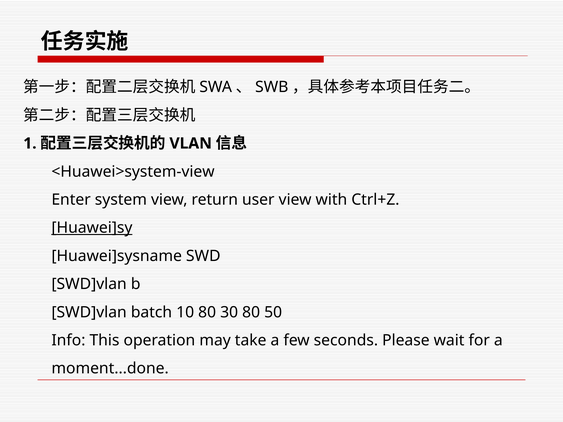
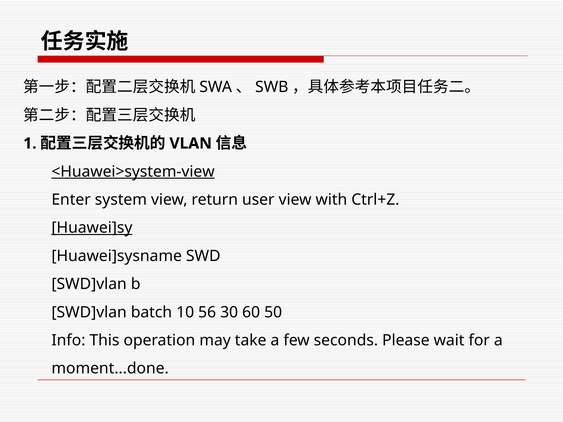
<Huawei>system-view underline: none -> present
10 80: 80 -> 56
30 80: 80 -> 60
